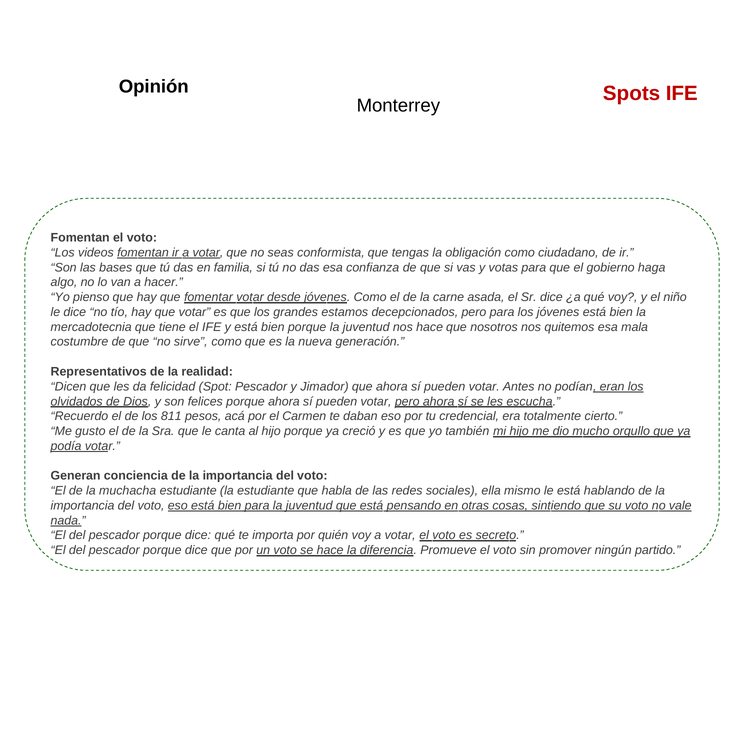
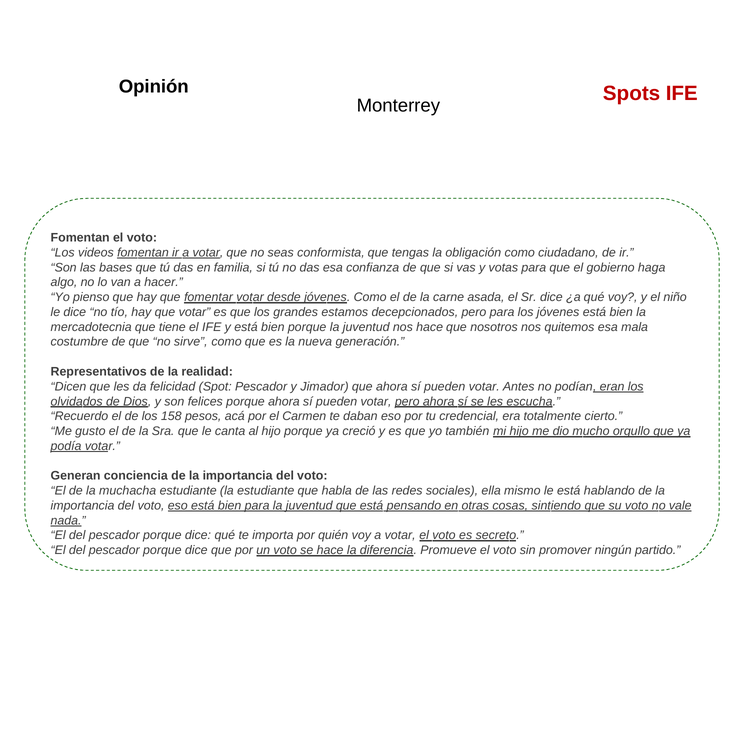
811: 811 -> 158
